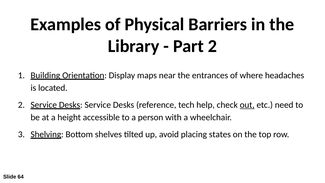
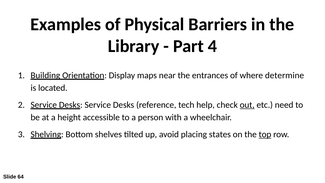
Part 2: 2 -> 4
headaches: headaches -> determine
top underline: none -> present
